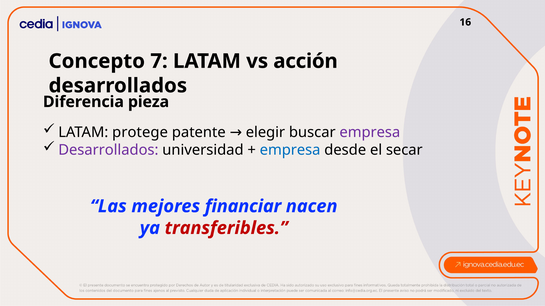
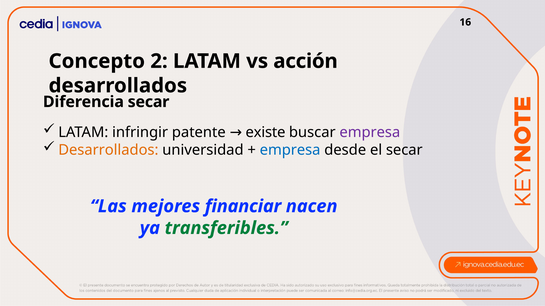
7: 7 -> 2
Diferencia pieza: pieza -> secar
protege: protege -> infringir
elegir: elegir -> existe
Desarrollados at (108, 150) colour: purple -> orange
transferibles colour: red -> green
